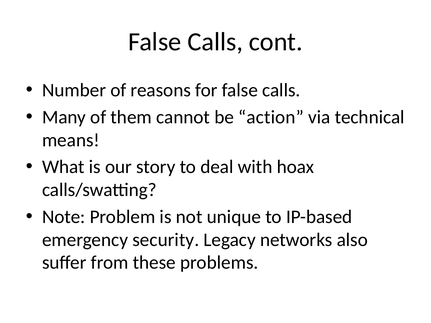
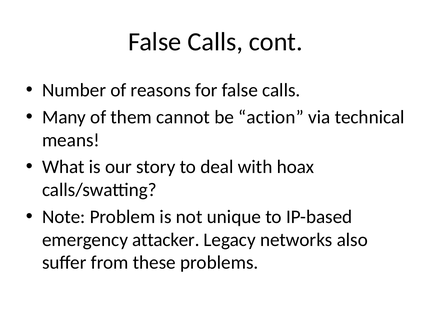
security: security -> attacker
